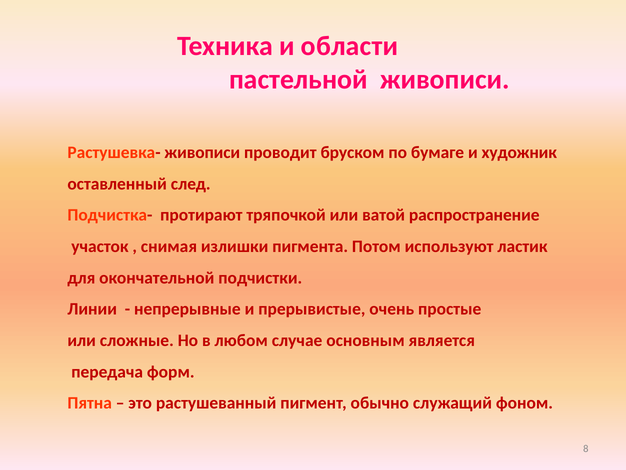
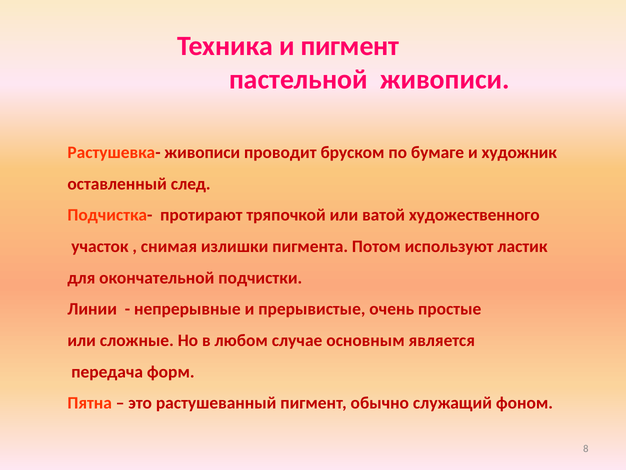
и области: области -> пигмент
распространение: распространение -> художественного
